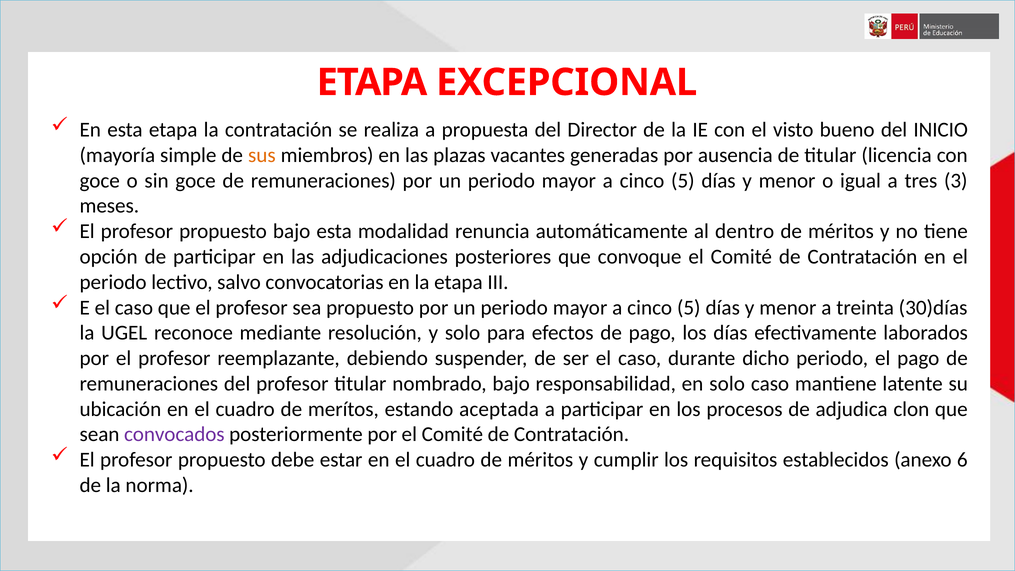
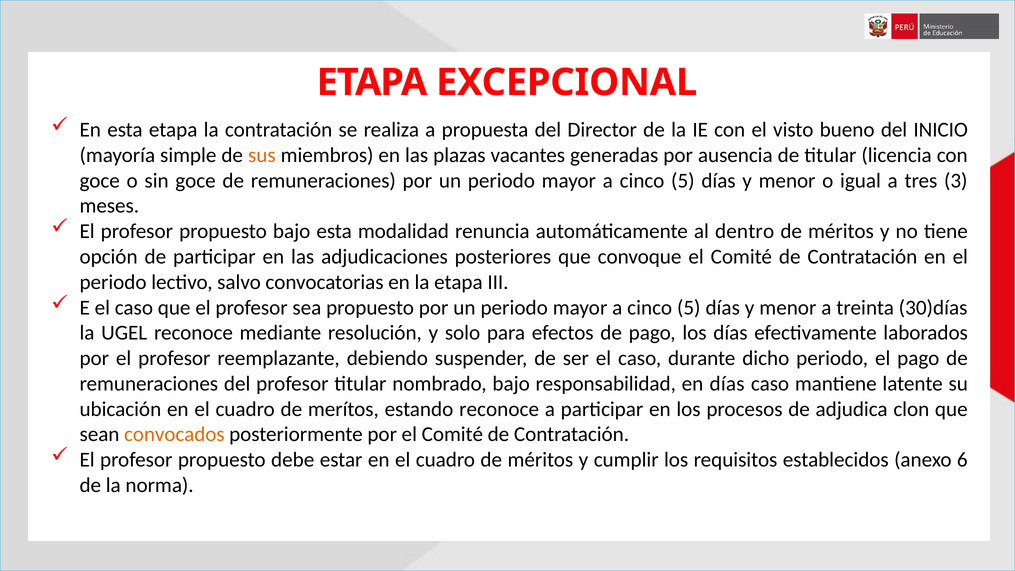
en solo: solo -> días
estando aceptada: aceptada -> reconoce
convocados colour: purple -> orange
